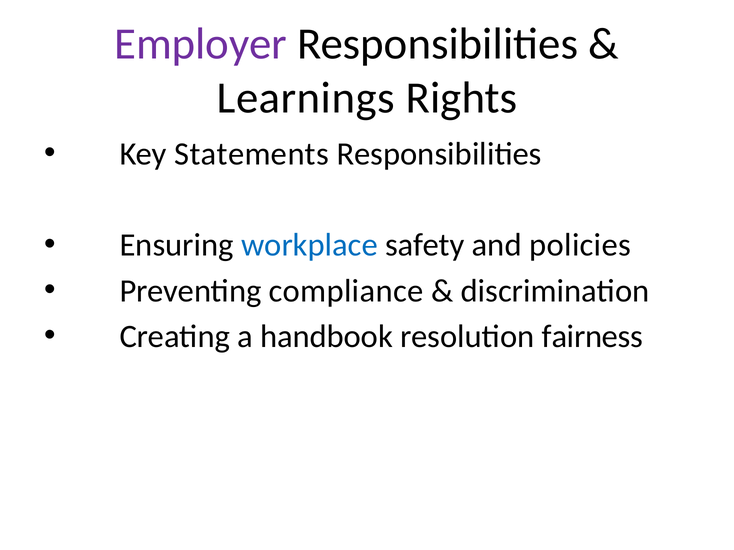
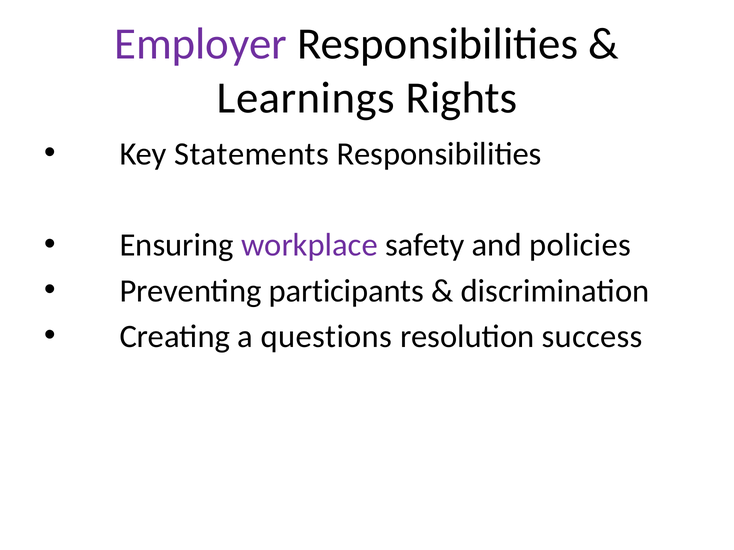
workplace colour: blue -> purple
compliance: compliance -> participants
handbook: handbook -> questions
fairness: fairness -> success
